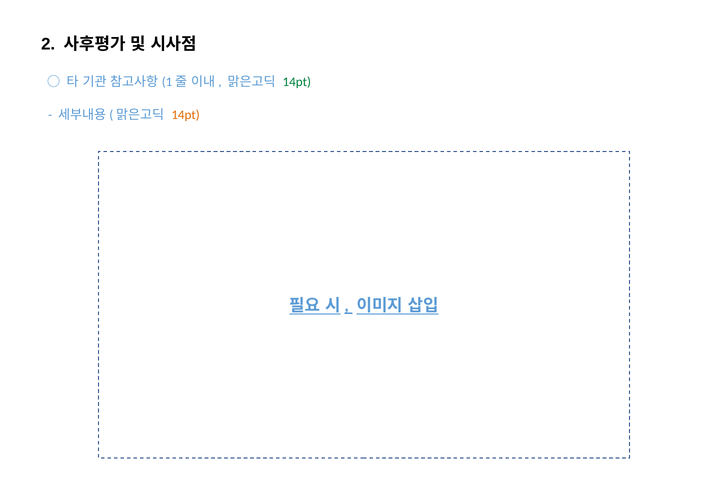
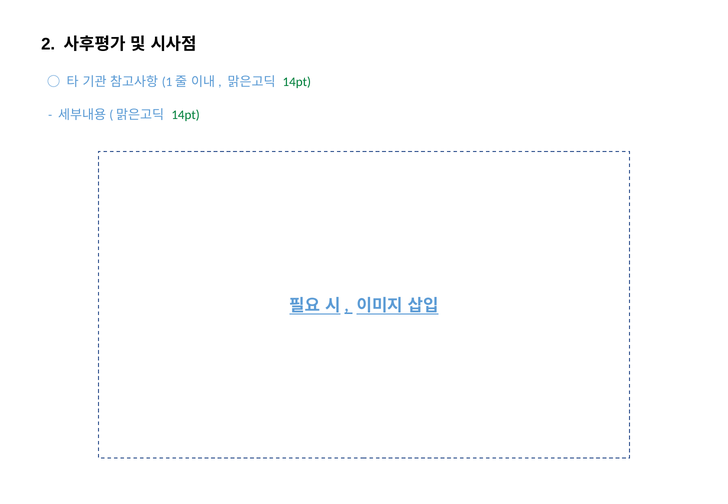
14pt at (186, 115) colour: orange -> green
